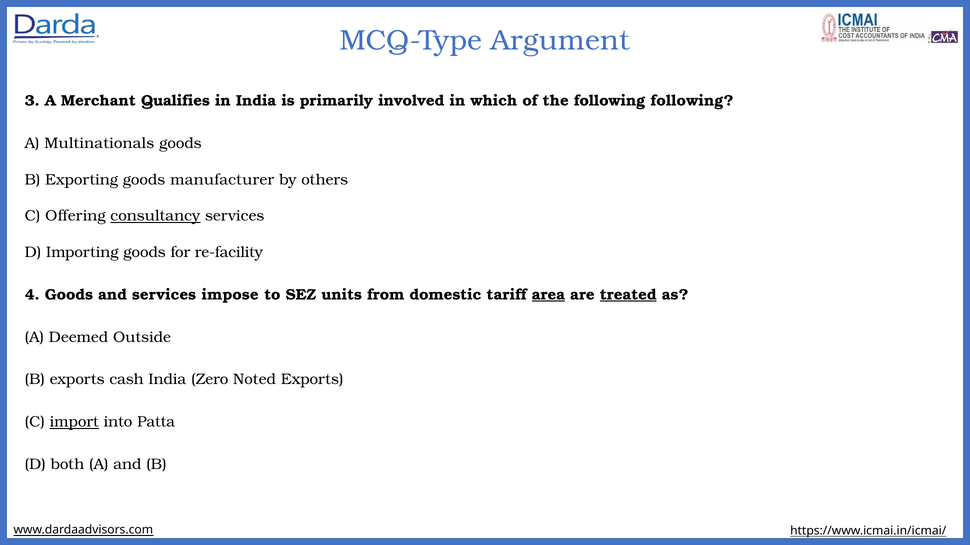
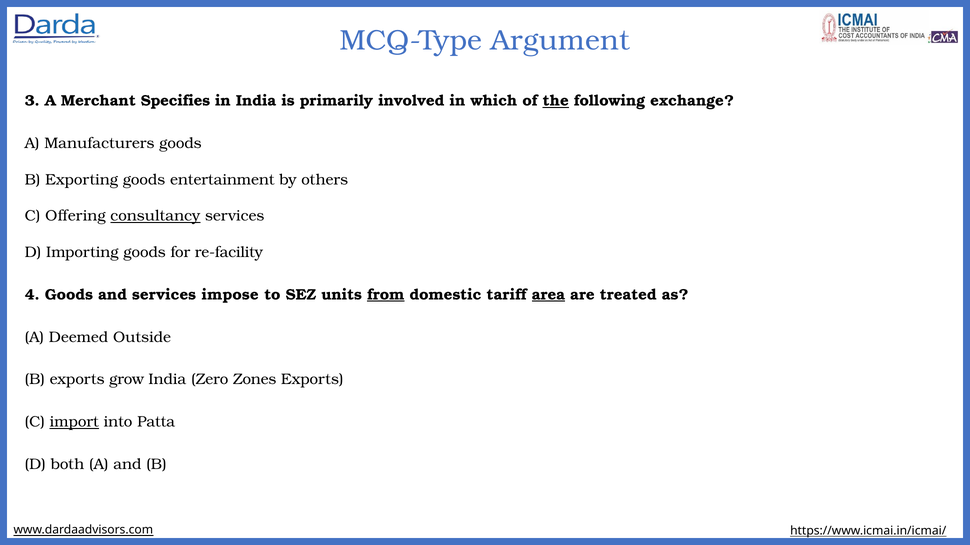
Qualifies: Qualifies -> Specifies
the underline: none -> present
following following: following -> exchange
Multinationals: Multinationals -> Manufacturers
manufacturer: manufacturer -> entertainment
from underline: none -> present
treated underline: present -> none
cash: cash -> grow
Noted: Noted -> Zones
